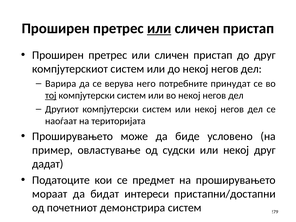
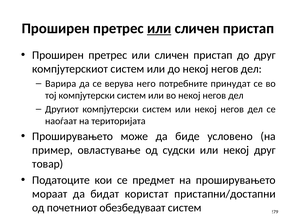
тој underline: present -> none
дадат: дадат -> товар
интереси: интереси -> користат
демонстрира: демонстрира -> обезбедуваат
